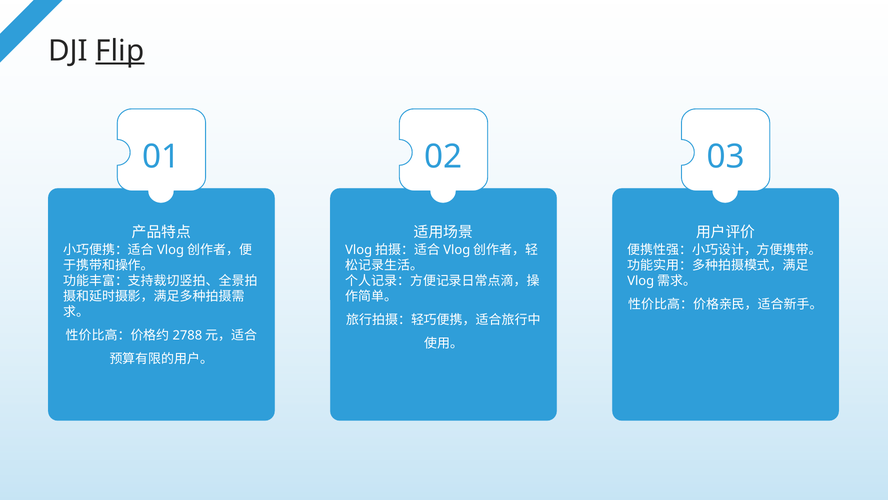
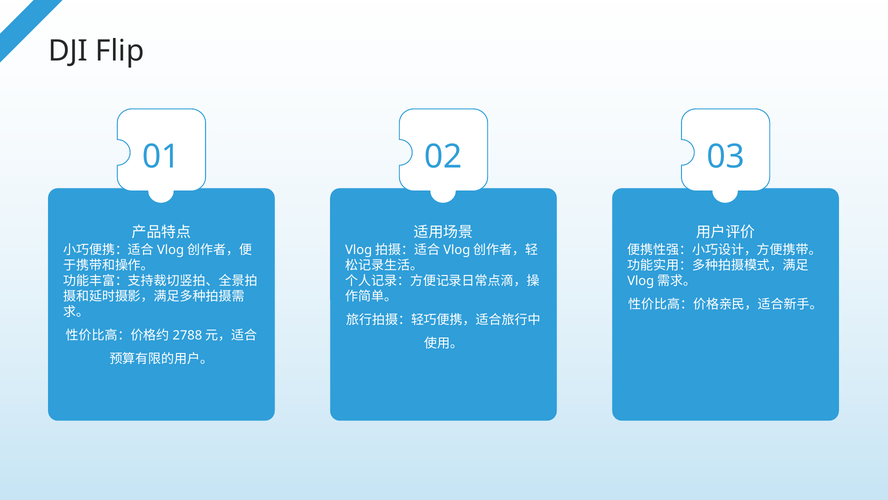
Flip underline: present -> none
